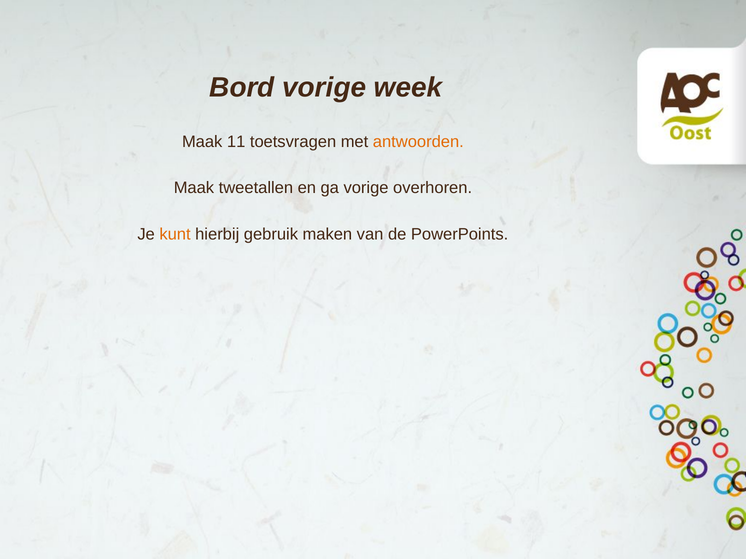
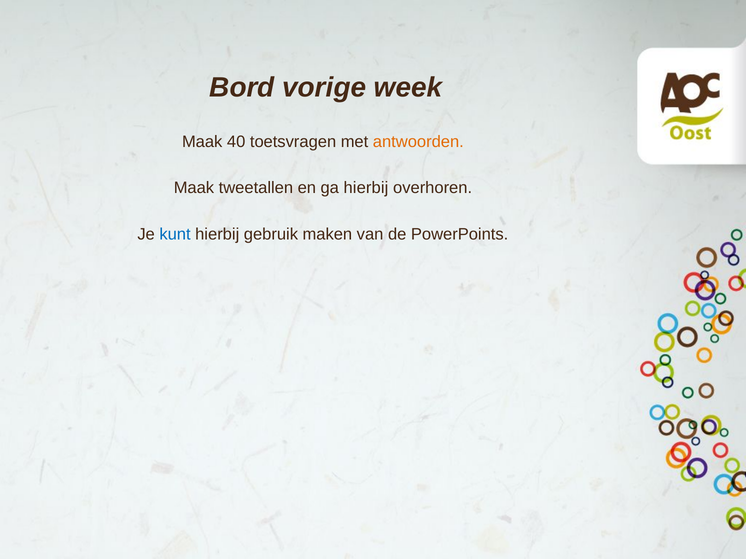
11: 11 -> 40
ga vorige: vorige -> hierbij
kunt colour: orange -> blue
